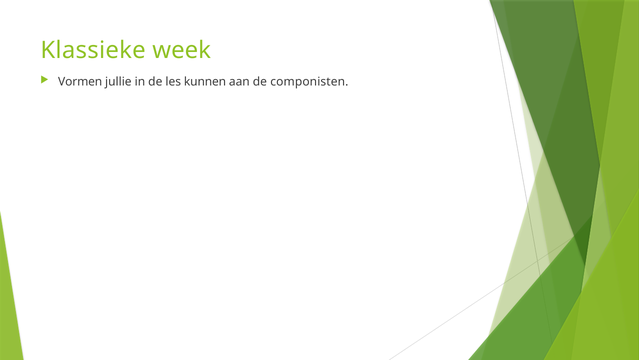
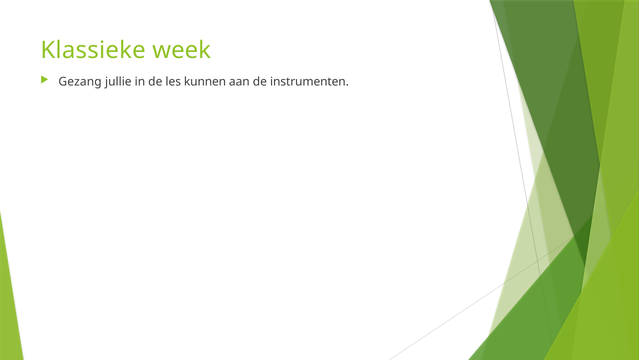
Vormen: Vormen -> Gezang
componisten: componisten -> instrumenten
